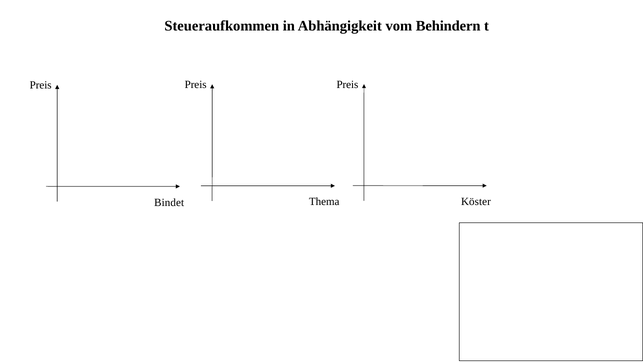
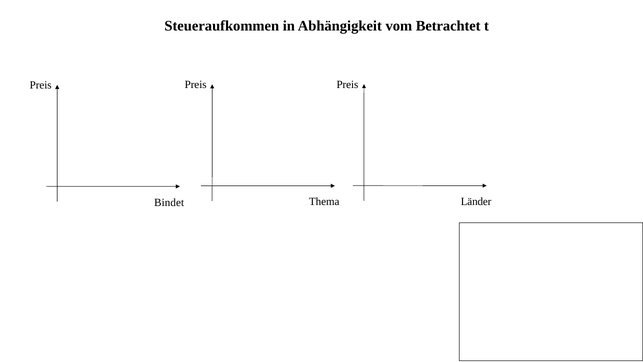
Behindern: Behindern -> Betrachtet
Köster: Köster -> Länder
